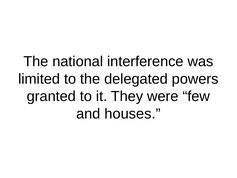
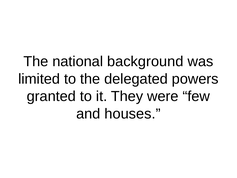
interference: interference -> background
